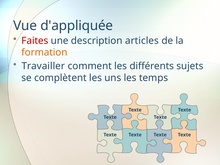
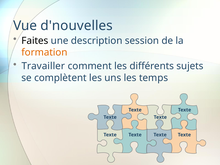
d'appliquée: d'appliquée -> d'nouvelles
Faites colour: red -> black
articles: articles -> session
